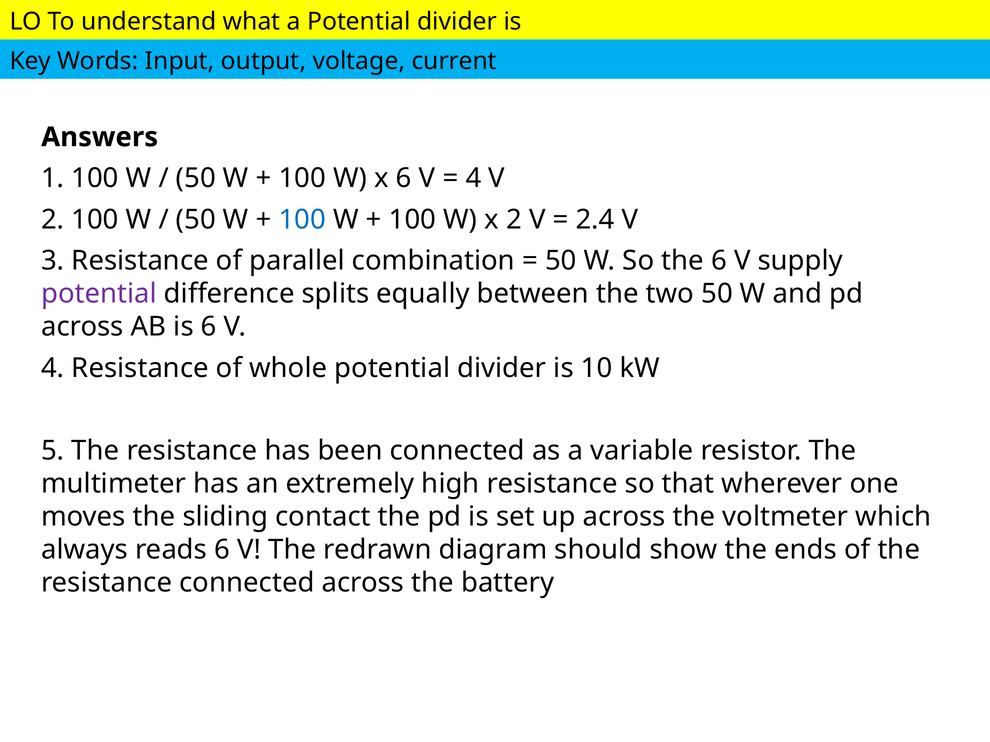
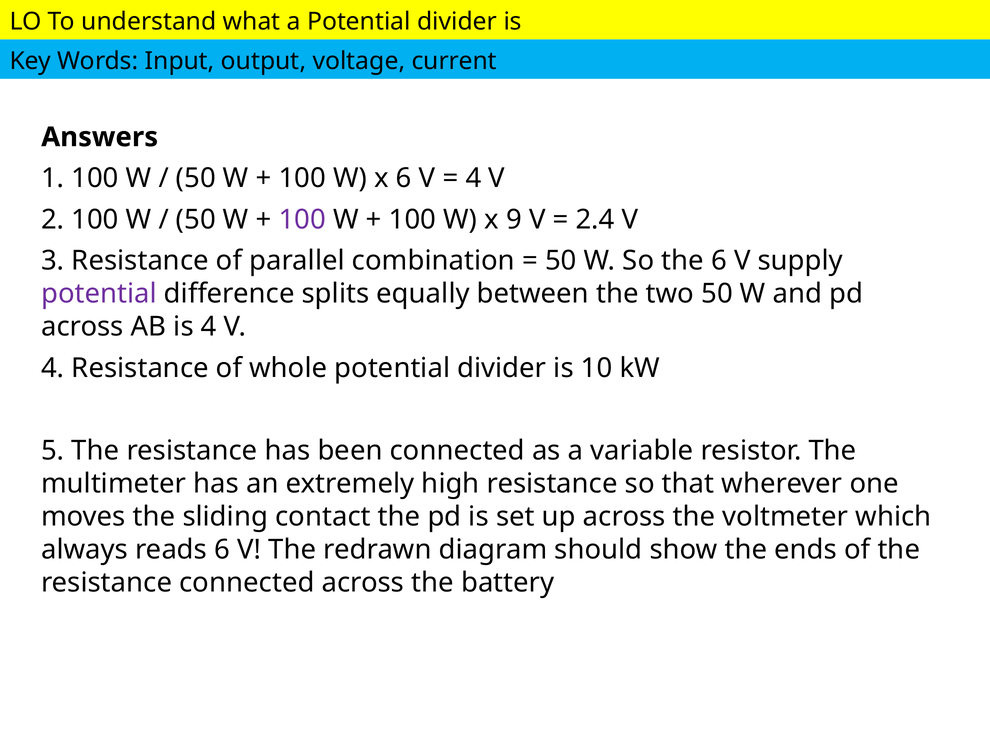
100 at (302, 220) colour: blue -> purple
x 2: 2 -> 9
is 6: 6 -> 4
